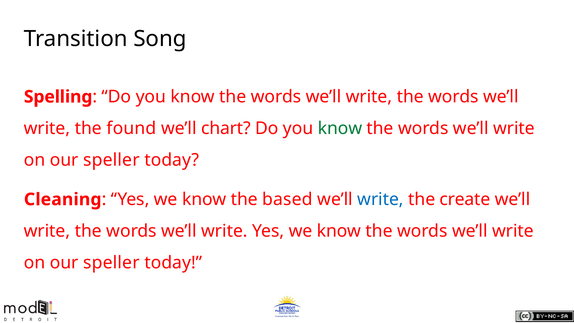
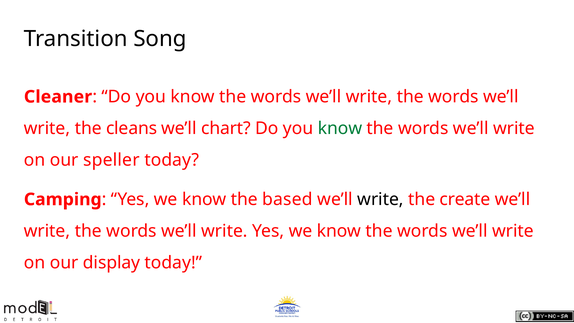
Spelling: Spelling -> Cleaner
found: found -> cleans
Cleaning: Cleaning -> Camping
write at (380, 199) colour: blue -> black
speller at (111, 262): speller -> display
